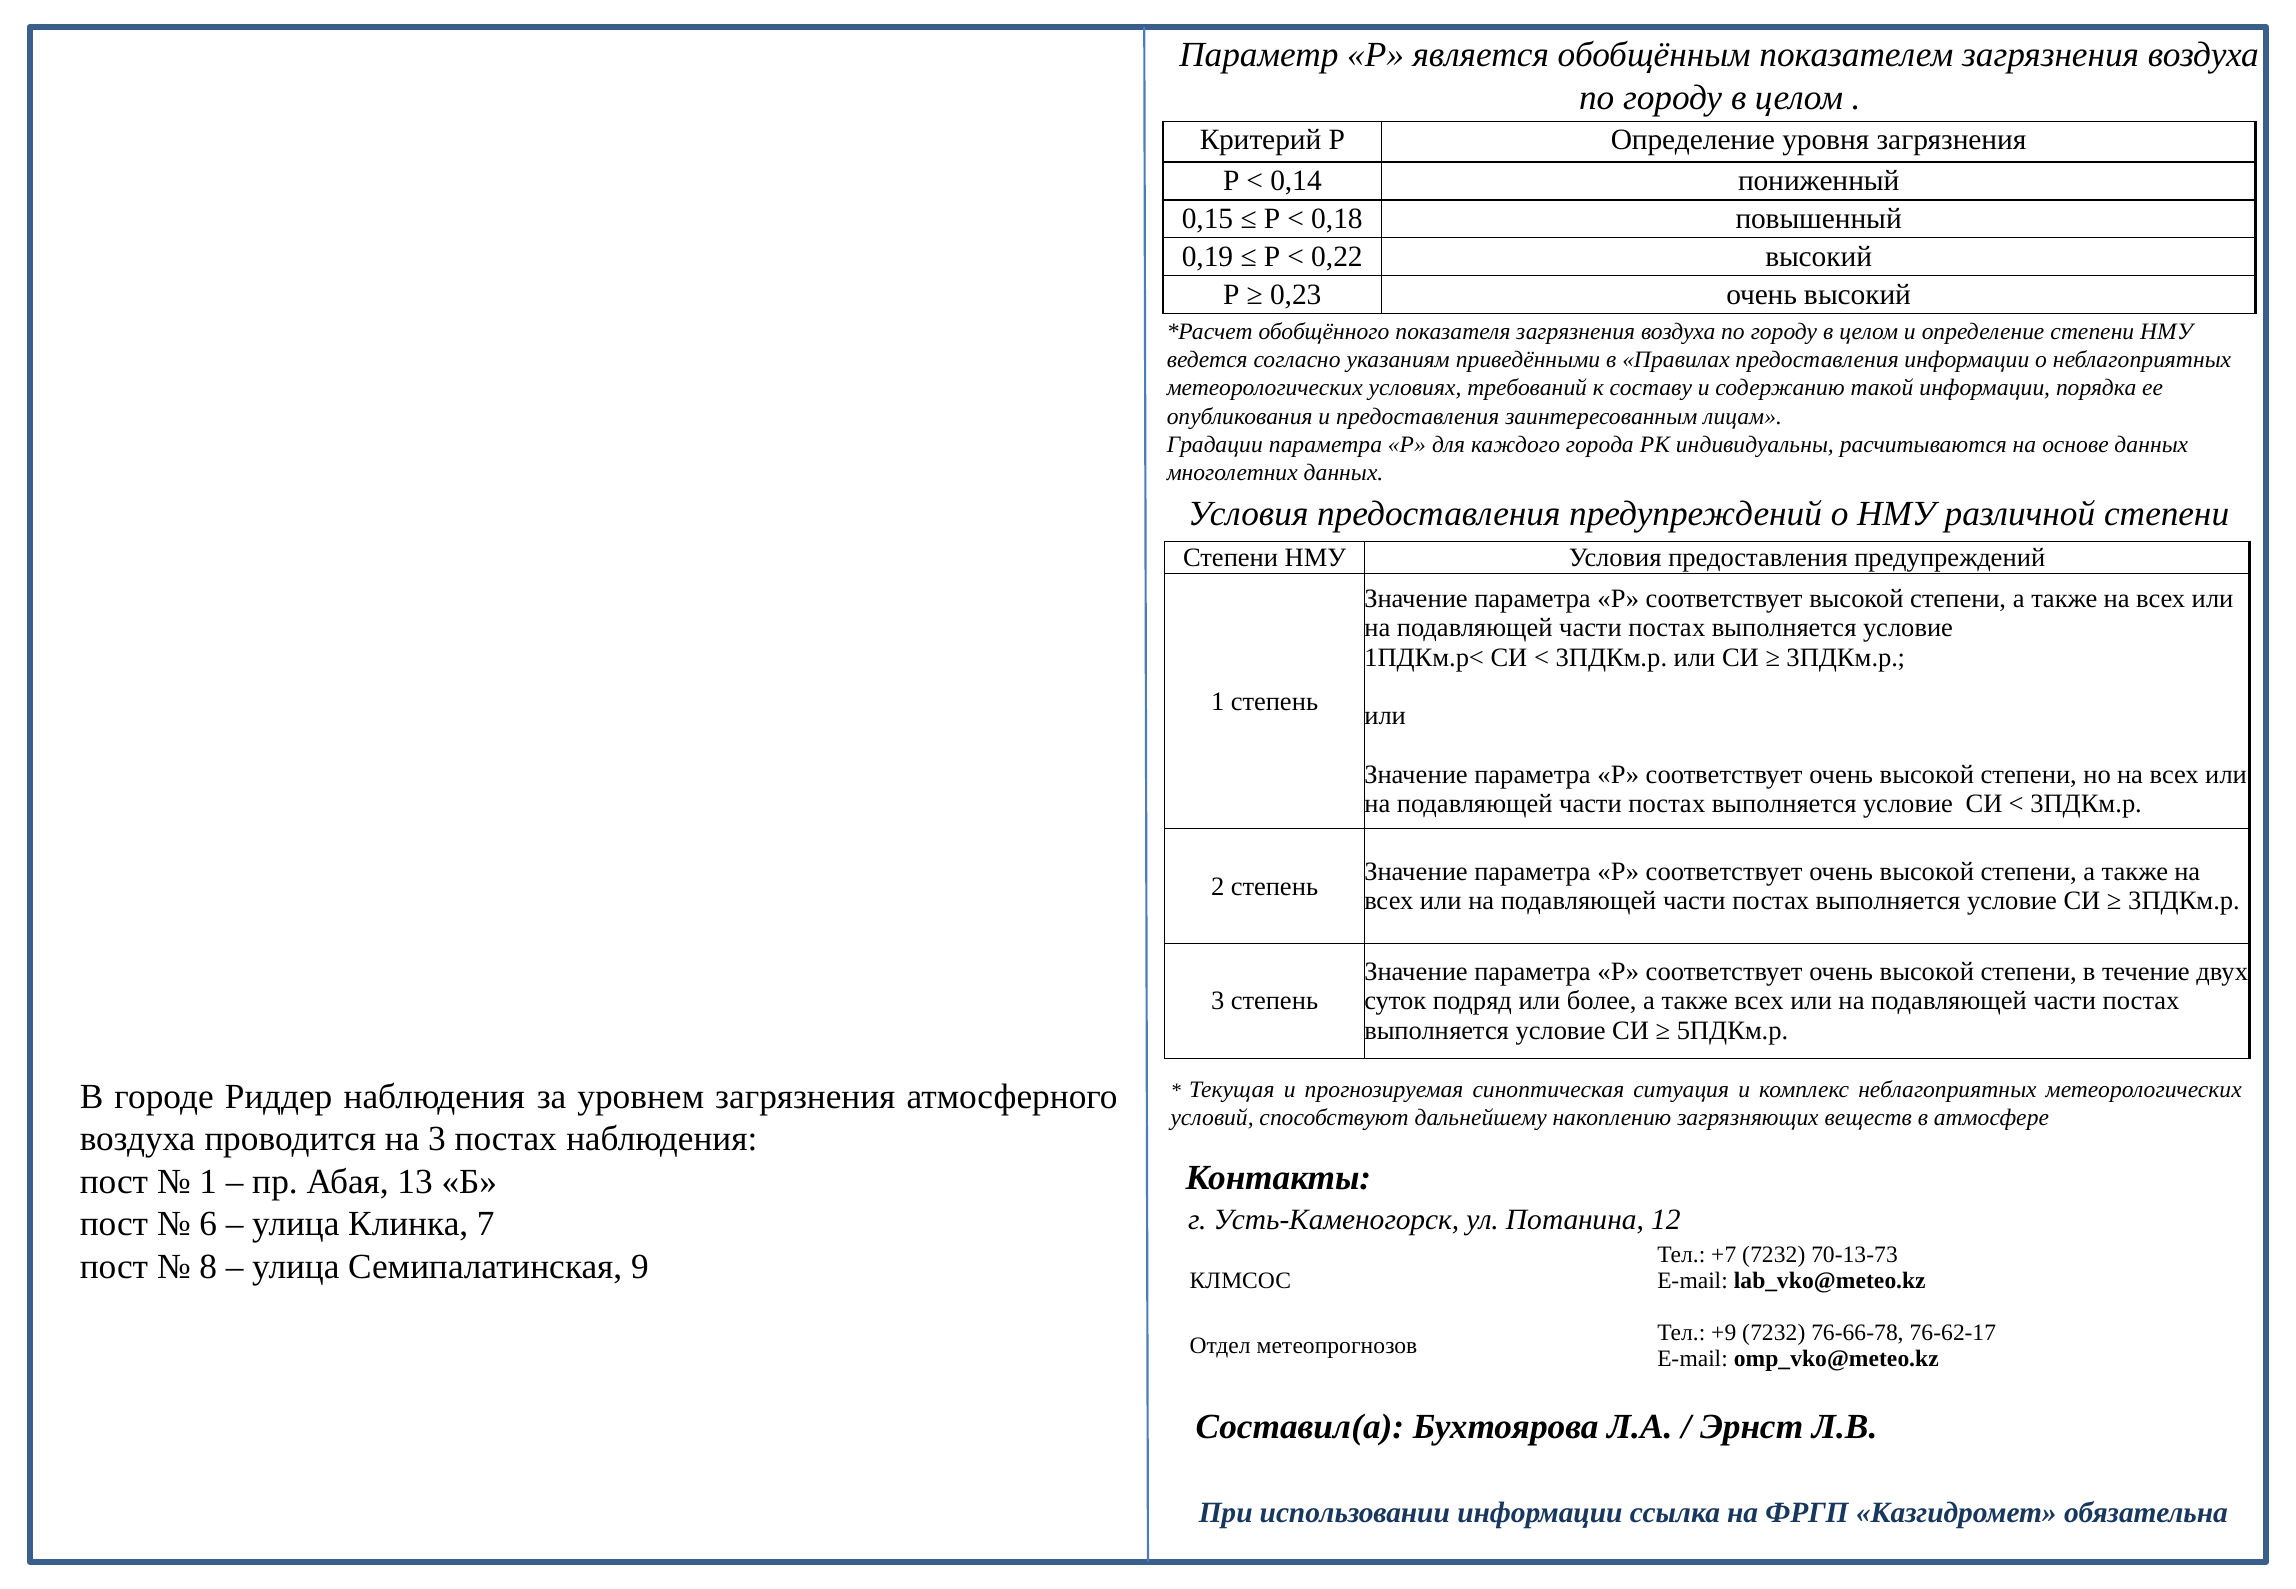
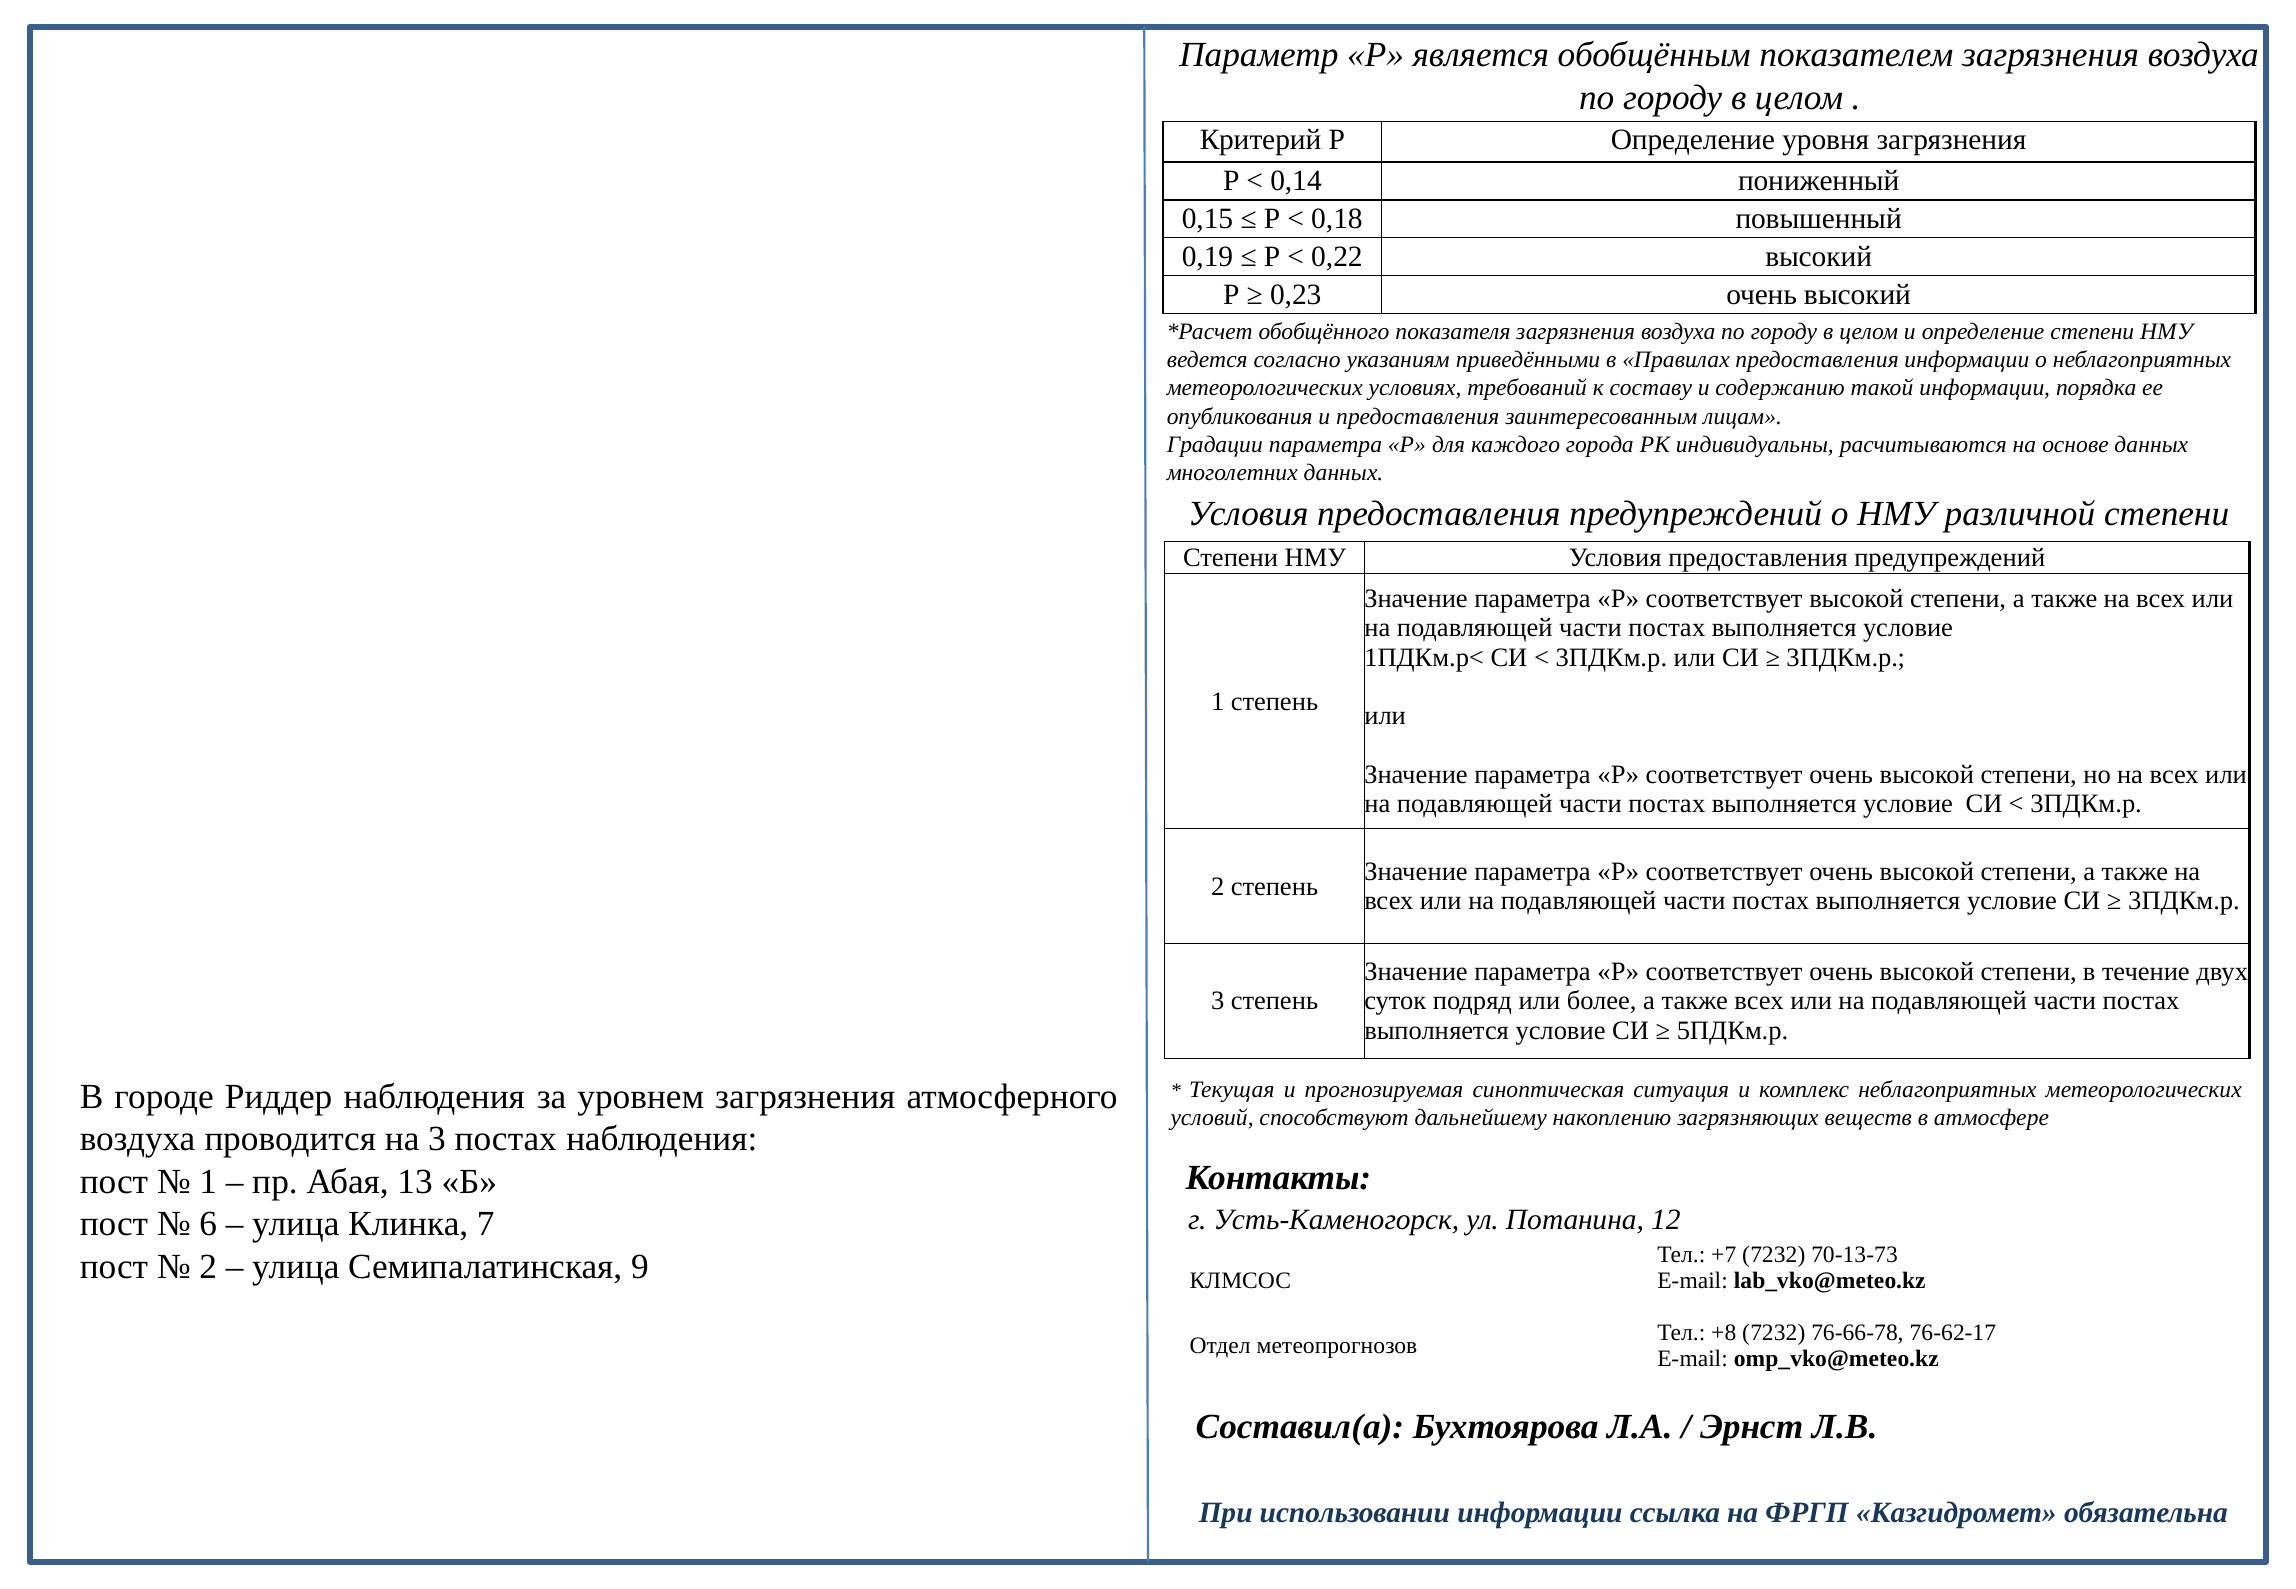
8 at (208, 1267): 8 -> 2
+9: +9 -> +8
